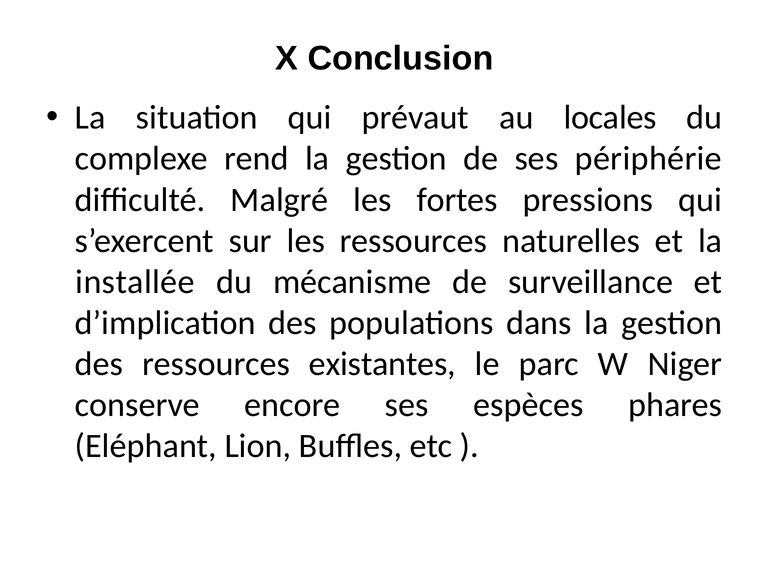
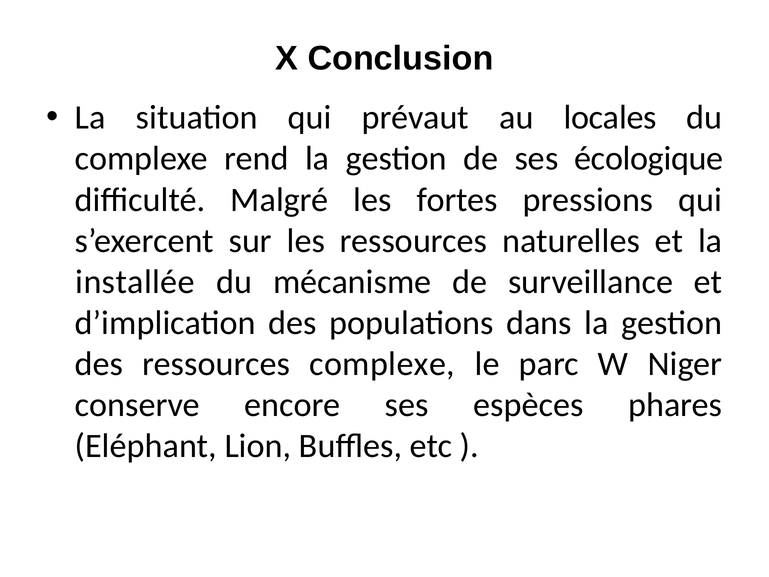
périphérie: périphérie -> écologique
ressources existantes: existantes -> complexe
